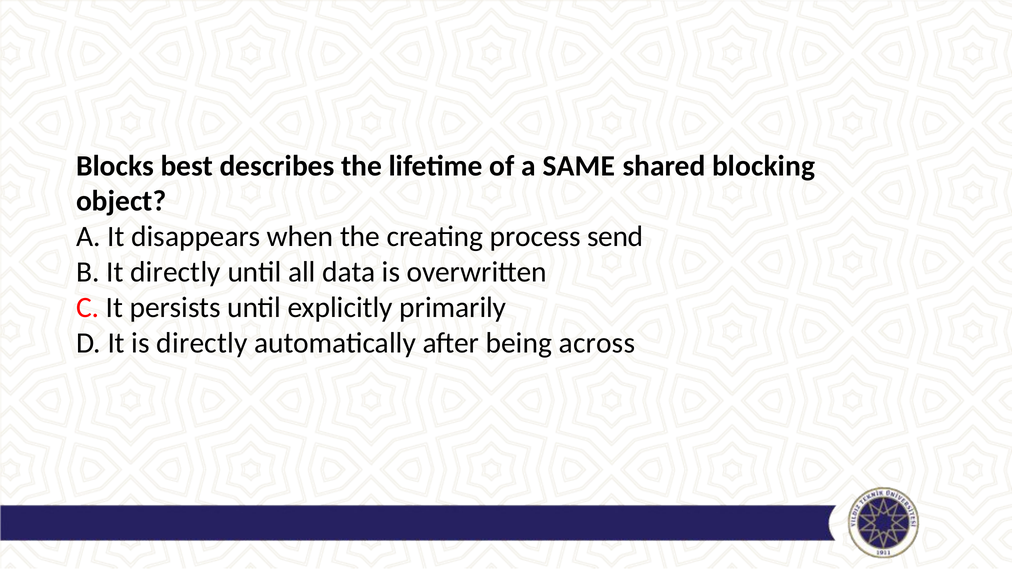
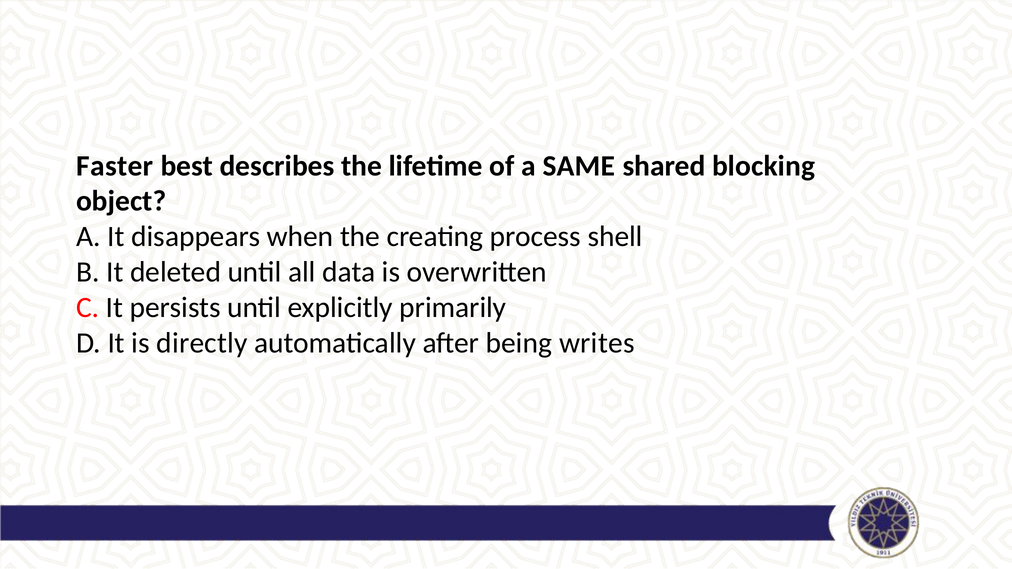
Blocks: Blocks -> Faster
send: send -> shell
It directly: directly -> deleted
across: across -> writes
